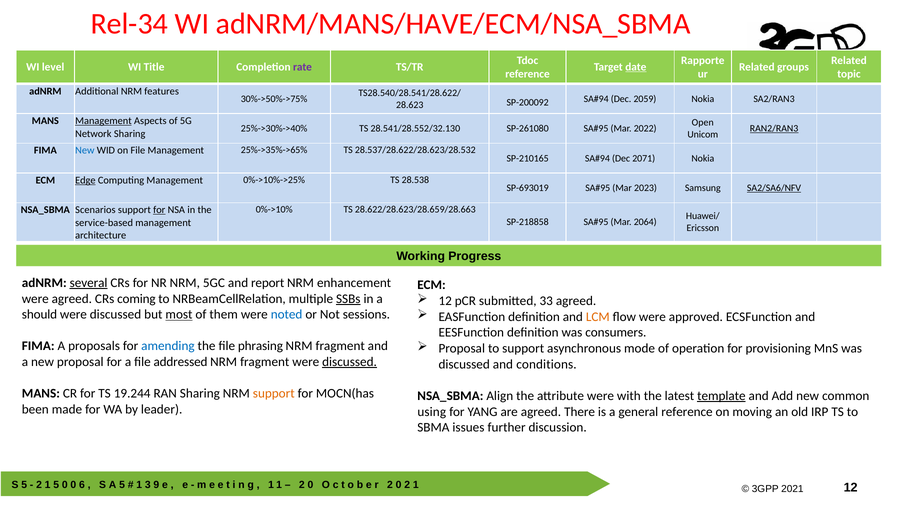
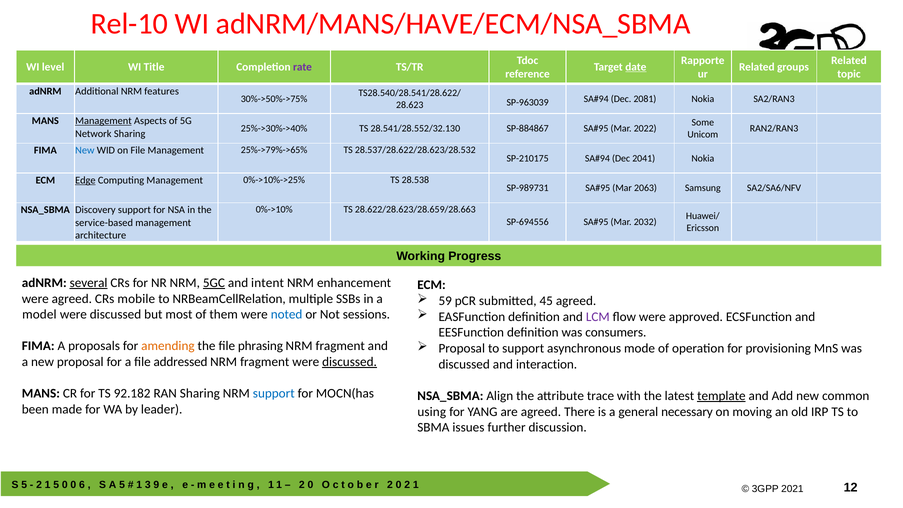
Rel-34: Rel-34 -> Rel-10
SP-200092: SP-200092 -> SP-963039
2059: 2059 -> 2081
Open: Open -> Some
RAN2/RAN3 underline: present -> none
SP-261080: SP-261080 -> SP-884867
25%->35%->65%: 25%->35%->65% -> 25%->79%->65%
SP-210165: SP-210165 -> SP-210175
2071: 2071 -> 2041
SP-693019: SP-693019 -> SP-989731
2023: 2023 -> 2063
SA2/SA6/NFV underline: present -> none
Scenarios: Scenarios -> Discovery
for at (159, 210) underline: present -> none
SP-218858: SP-218858 -> SP-694556
2064: 2064 -> 2032
5GC underline: none -> present
report: report -> intent
coming: coming -> mobile
SSBs underline: present -> none
12 at (445, 301): 12 -> 59
33: 33 -> 45
should: should -> model
most underline: present -> none
LCM colour: orange -> purple
amending colour: blue -> orange
conditions: conditions -> interaction
19.244: 19.244 -> 92.182
support at (274, 394) colour: orange -> blue
attribute were: were -> trace
general reference: reference -> necessary
